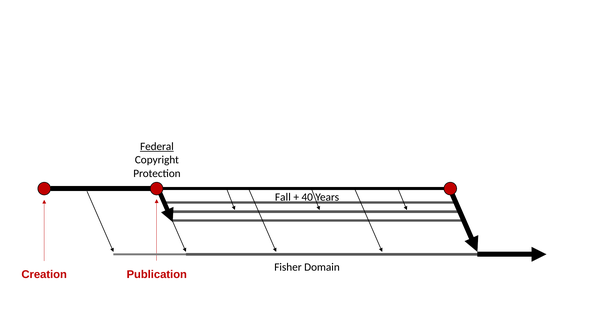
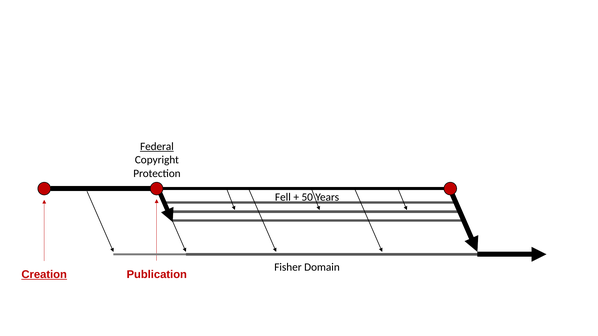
Fall: Fall -> Fell
40: 40 -> 50
Creation underline: none -> present
